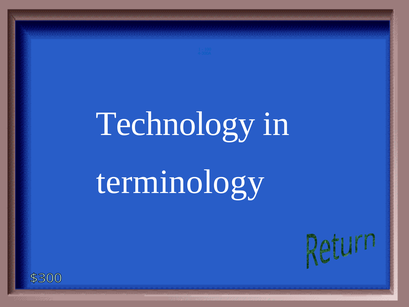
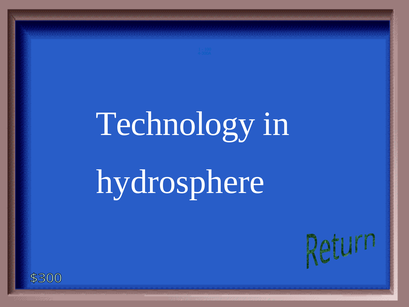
terminology: terminology -> hydrosphere
